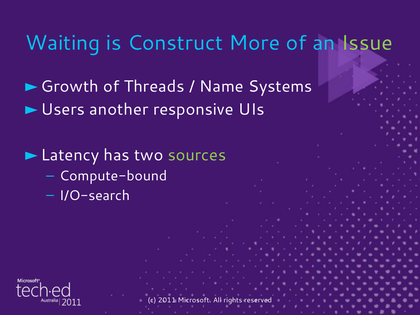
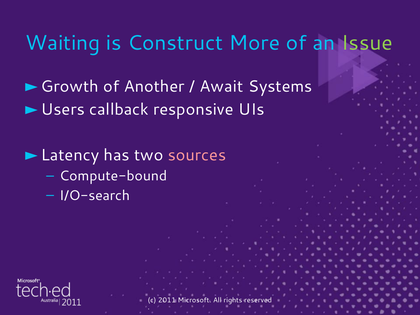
Threads: Threads -> Another
Name: Name -> Await
another: another -> callback
sources colour: light green -> pink
